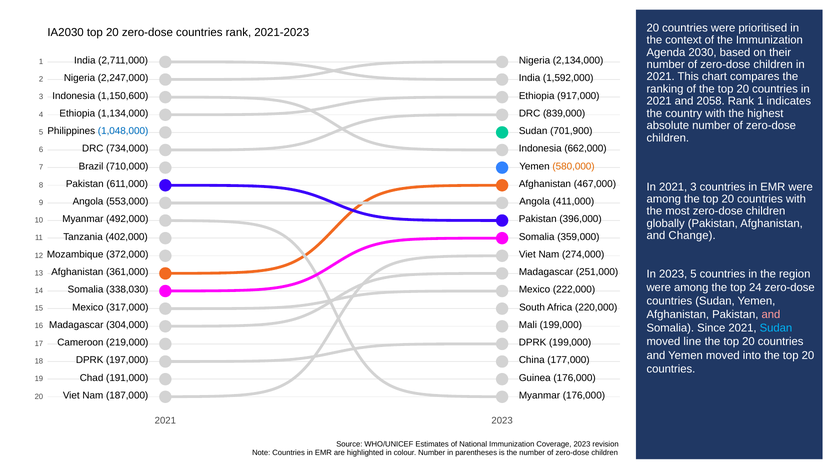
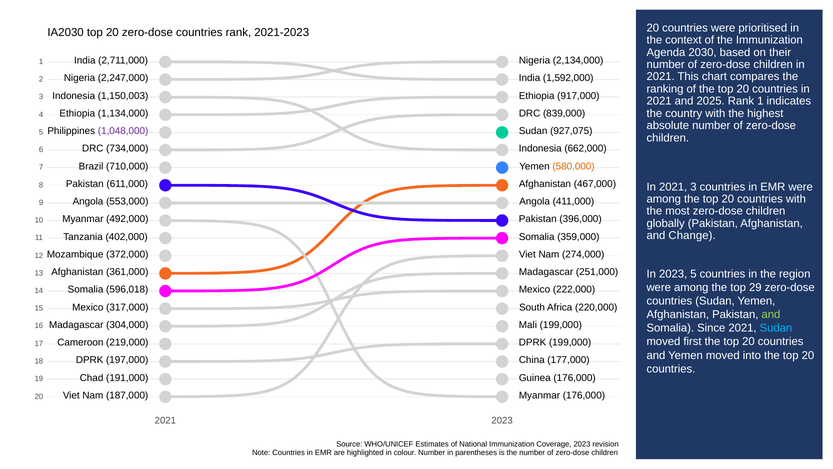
1,150,600: 1,150,600 -> 1,150,003
2058: 2058 -> 2025
1,048,000 colour: blue -> purple
701,900: 701,900 -> 927,075
24: 24 -> 29
338,030: 338,030 -> 596,018
and at (771, 314) colour: pink -> light green
line: line -> first
